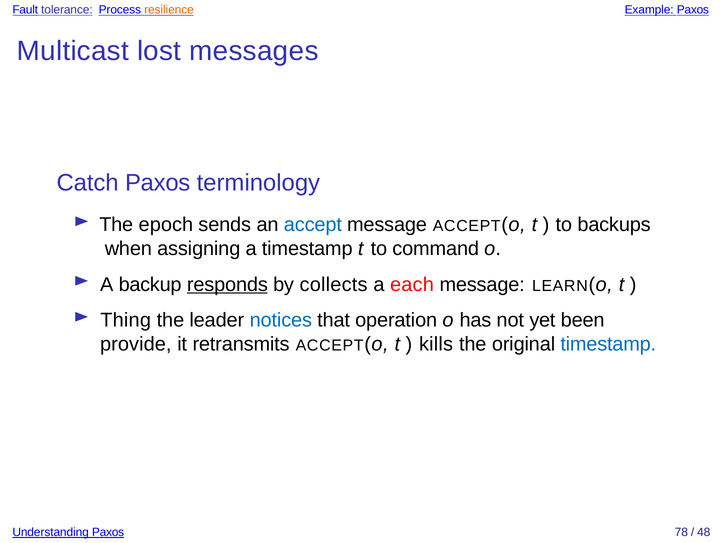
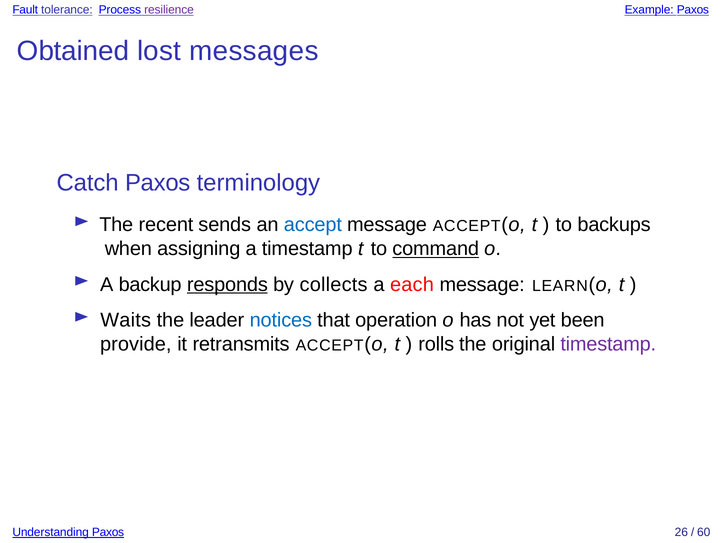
resilience colour: orange -> purple
Multicast: Multicast -> Obtained
epoch: epoch -> recent
command underline: none -> present
Thing: Thing -> Waits
kills: kills -> rolls
timestamp at (608, 345) colour: blue -> purple
78: 78 -> 26
48: 48 -> 60
